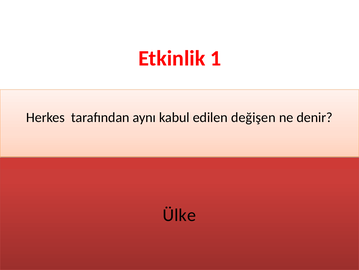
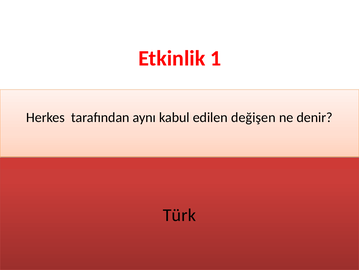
Ülke: Ülke -> Türk
